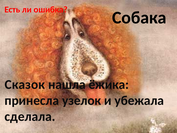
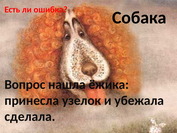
Сказок: Сказок -> Вопрос
